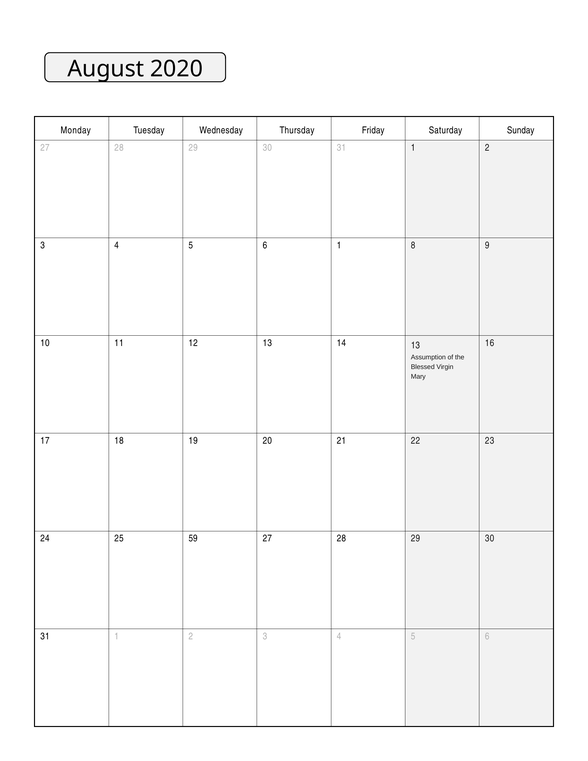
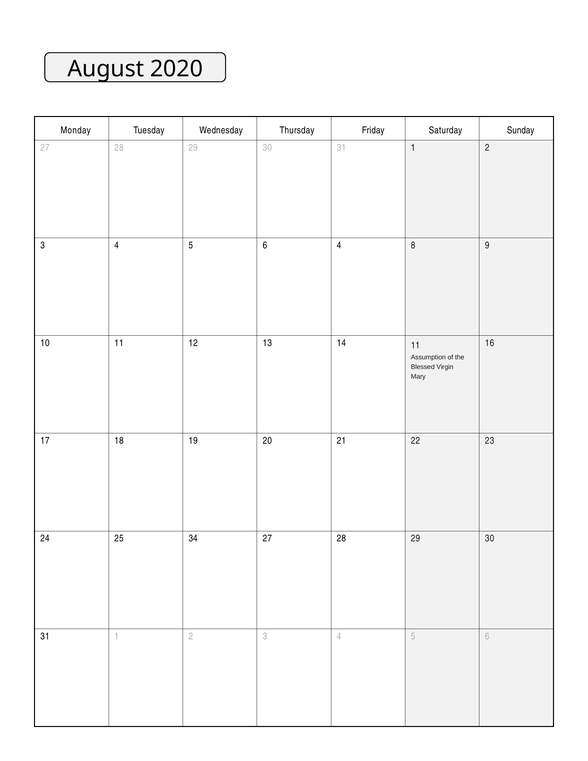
6 1: 1 -> 4
14 13: 13 -> 11
59: 59 -> 34
